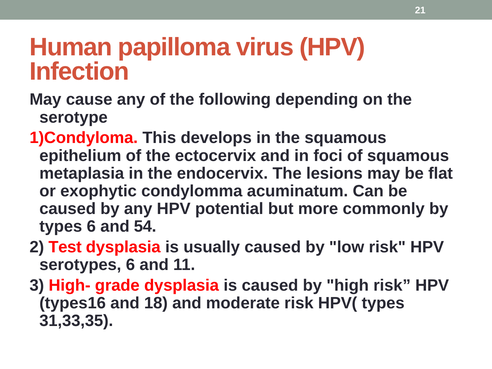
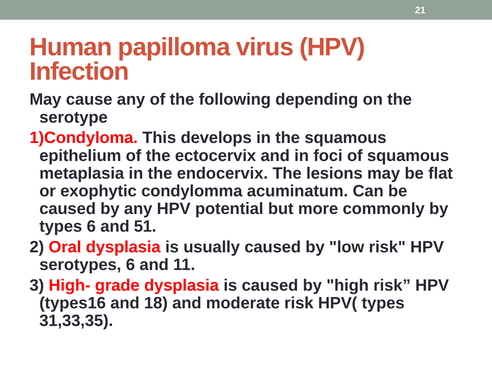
54: 54 -> 51
Test: Test -> Oral
